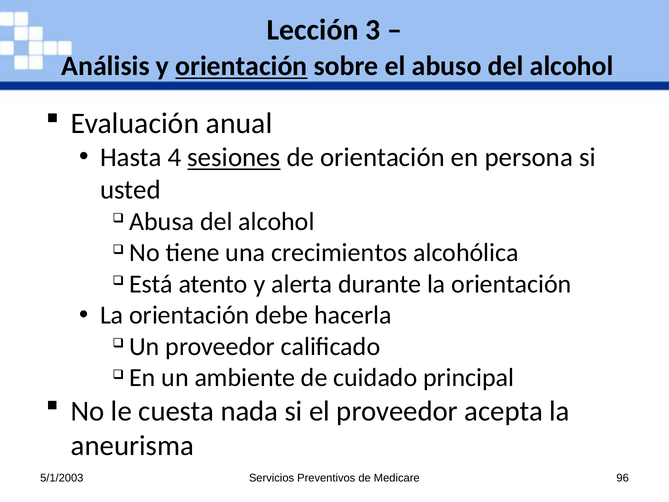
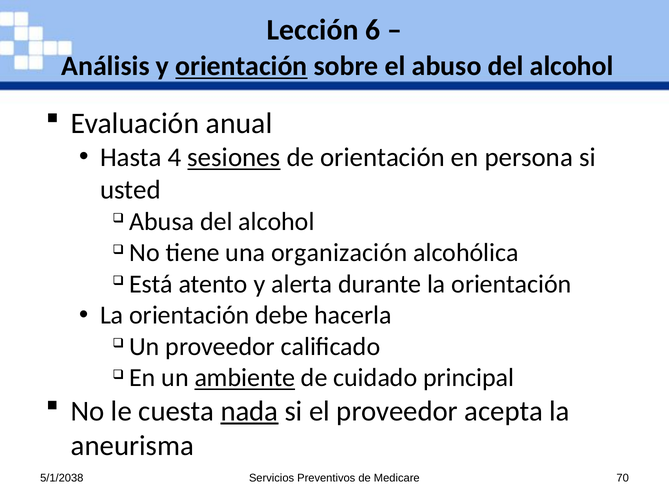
3: 3 -> 6
crecimientos: crecimientos -> organización
ambiente underline: none -> present
nada underline: none -> present
5/1/2003: 5/1/2003 -> 5/1/2038
96: 96 -> 70
